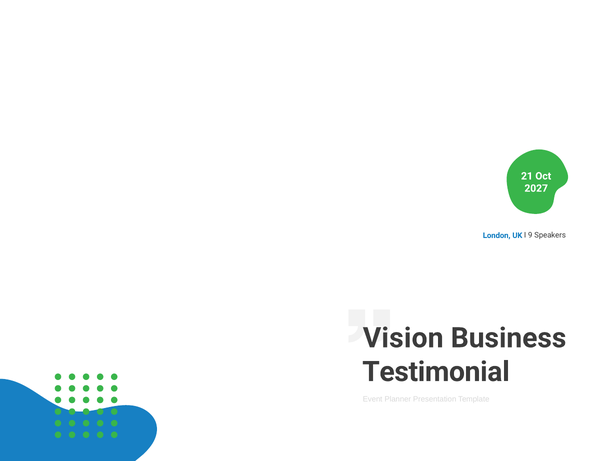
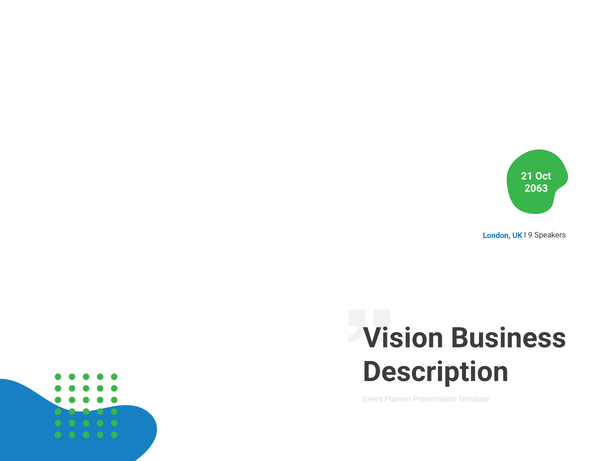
2027: 2027 -> 2063
Testimonial: Testimonial -> Description
